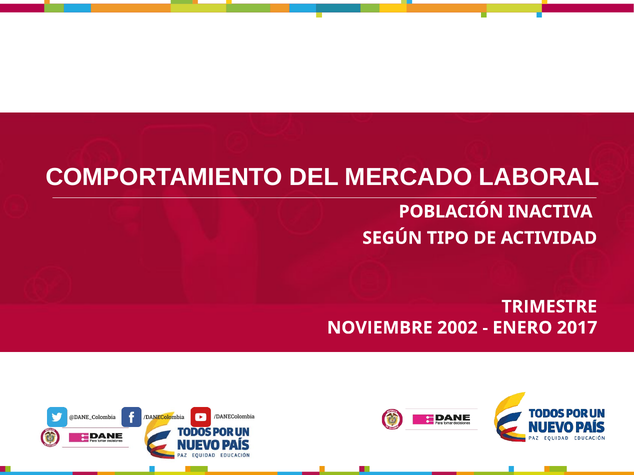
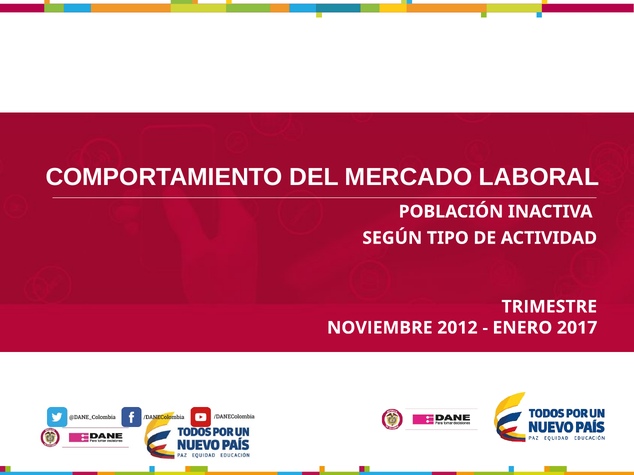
2002: 2002 -> 2012
